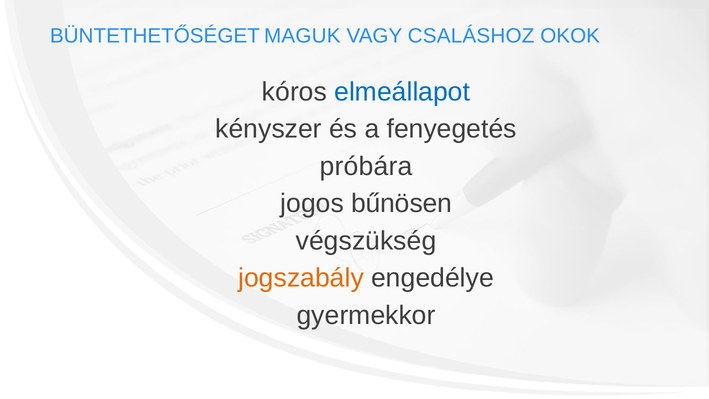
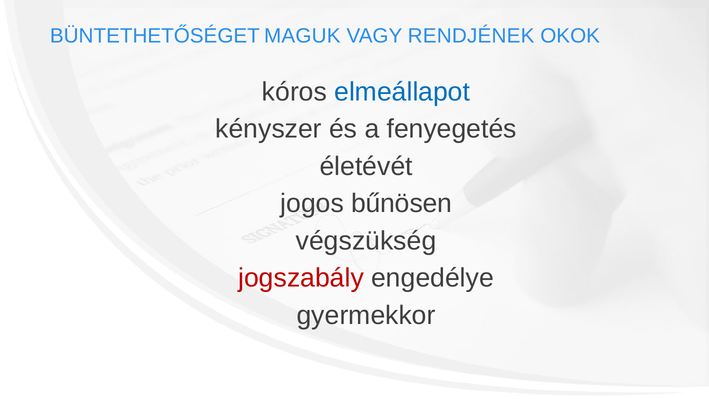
CSALÁSHOZ: CSALÁSHOZ -> RENDJÉNEK
próbára: próbára -> életévét
jogszabály colour: orange -> red
